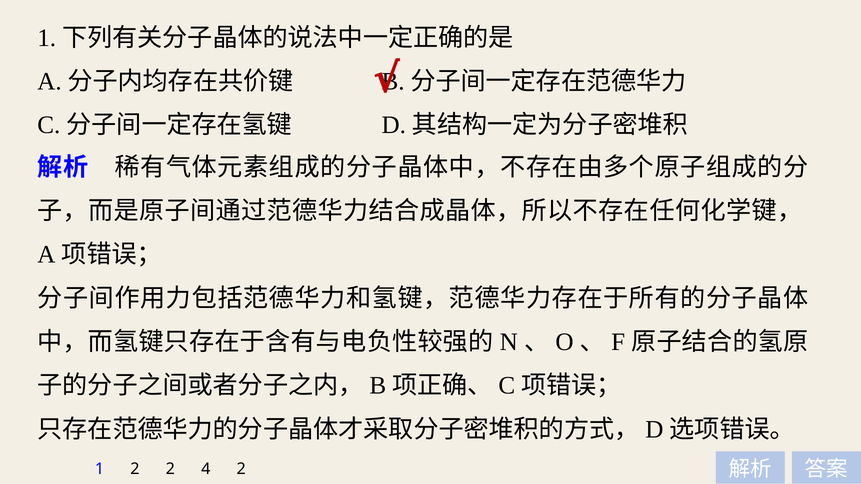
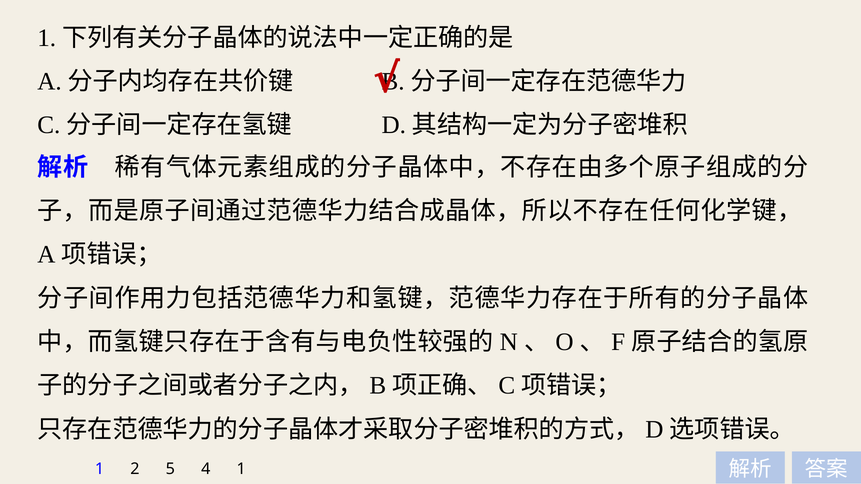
2 2: 2 -> 5
4 2: 2 -> 1
